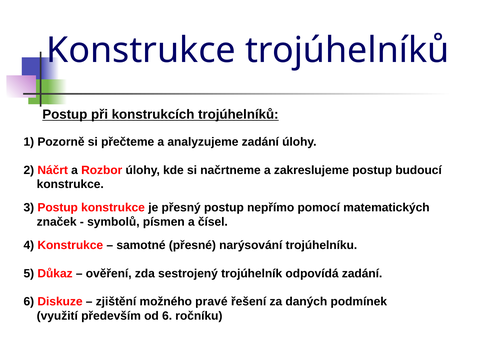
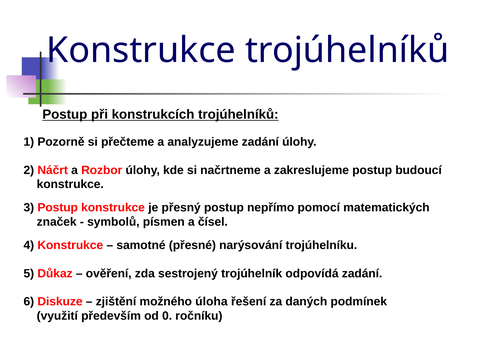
pravé: pravé -> úloha
od 6: 6 -> 0
